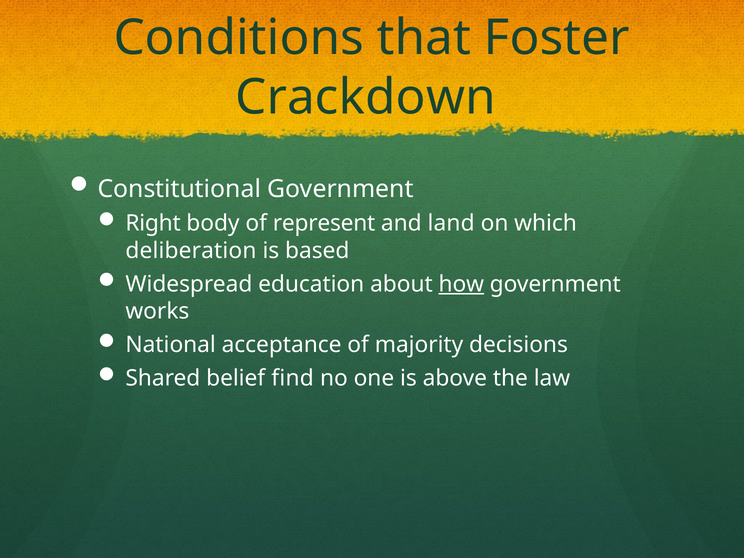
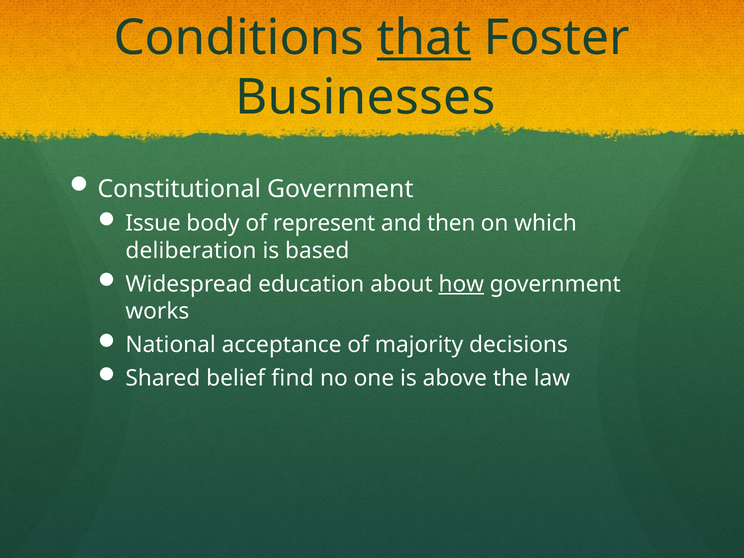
that underline: none -> present
Crackdown: Crackdown -> Businesses
Right: Right -> Issue
land: land -> then
